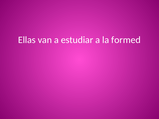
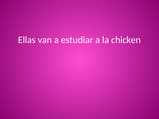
formed: formed -> chicken
